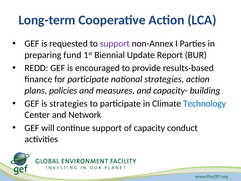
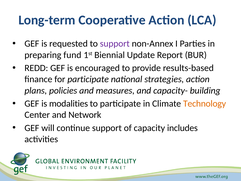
is strategies: strategies -> modalities
Technology colour: blue -> orange
conduct: conduct -> includes
